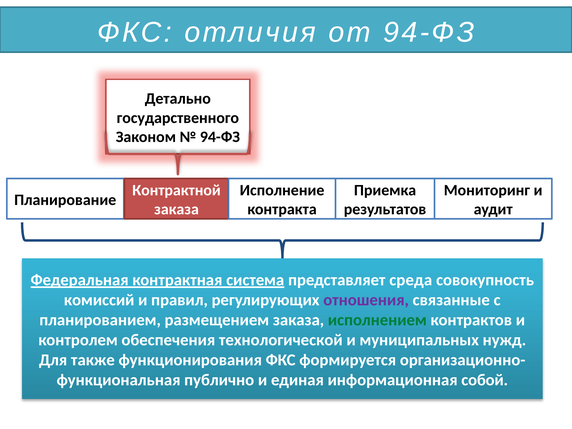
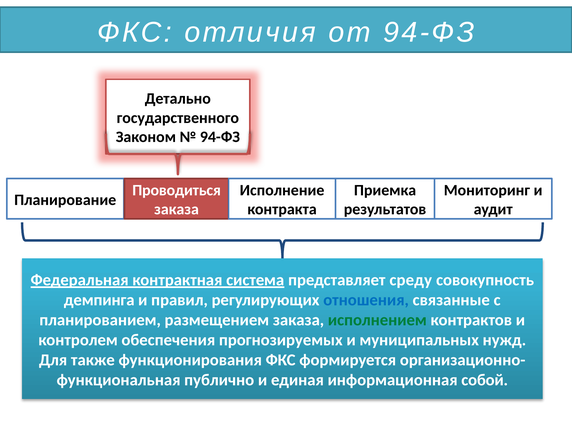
Контрактной: Контрактной -> Проводиться
среда: среда -> среду
комиссий: комиссий -> демпинга
отношения colour: purple -> blue
технологической: технологической -> прогнозируемых
